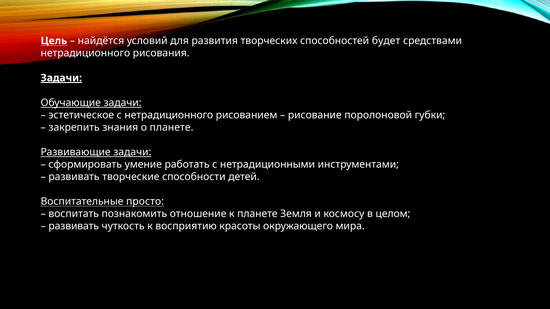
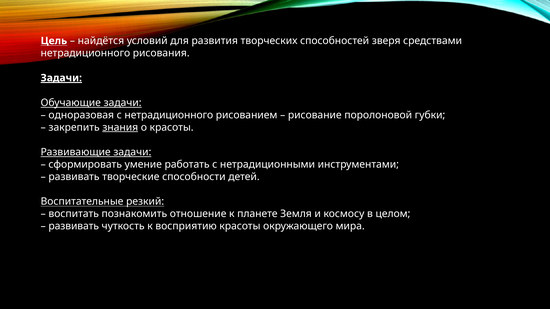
будет: будет -> зверя
эстетическое: эстетическое -> одноразовая
знания underline: none -> present
о планете: планете -> красоты
просто: просто -> резкий
